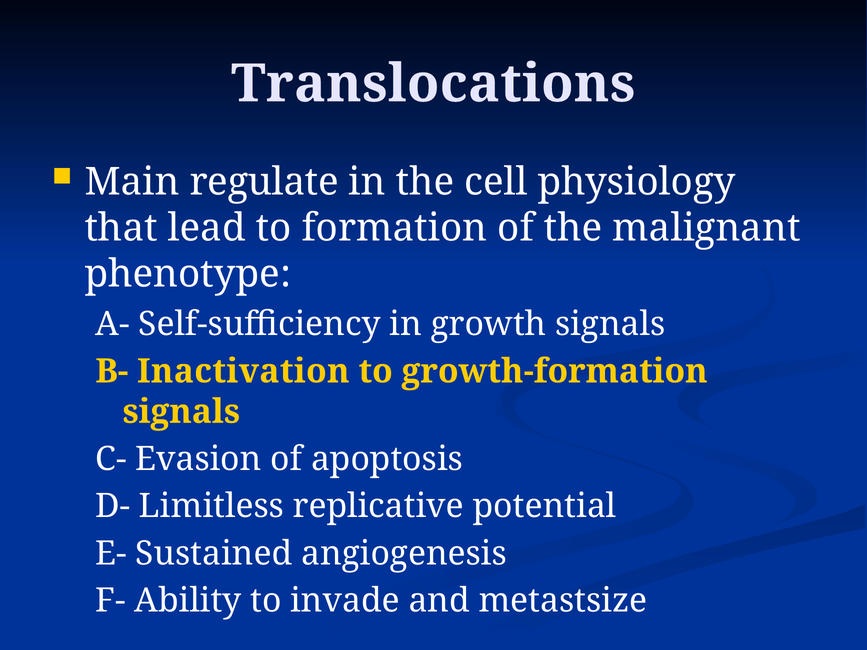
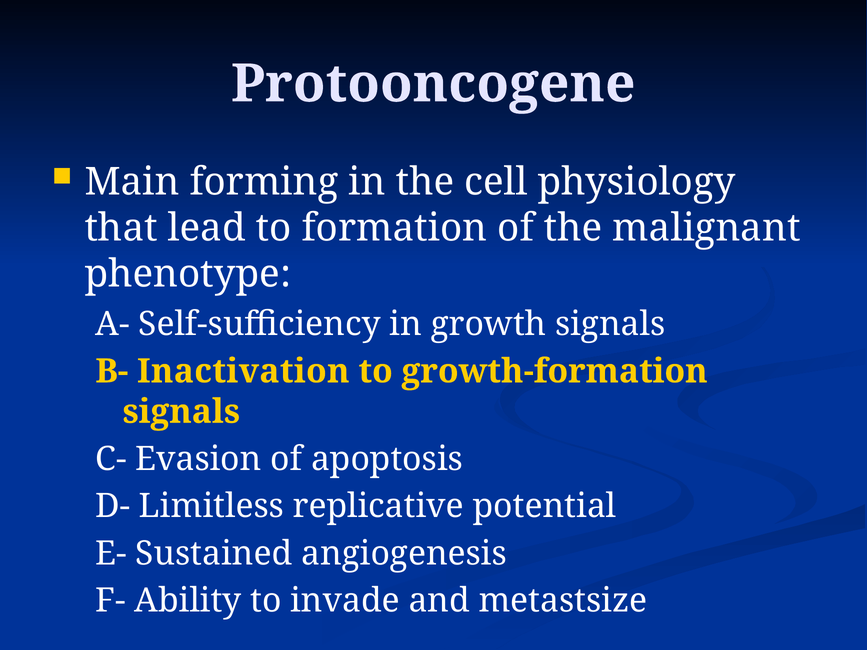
Translocations: Translocations -> Protooncogene
regulate: regulate -> forming
